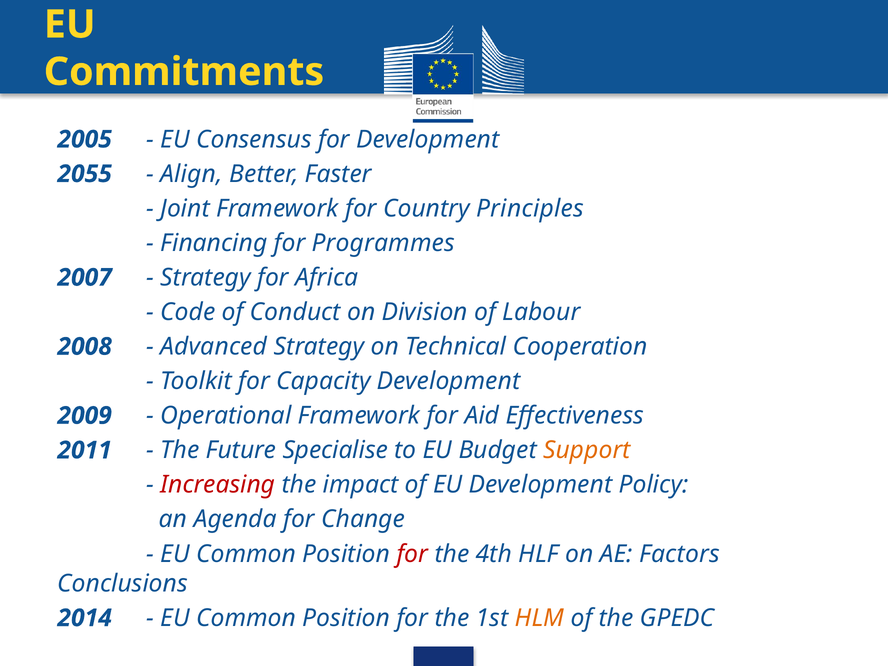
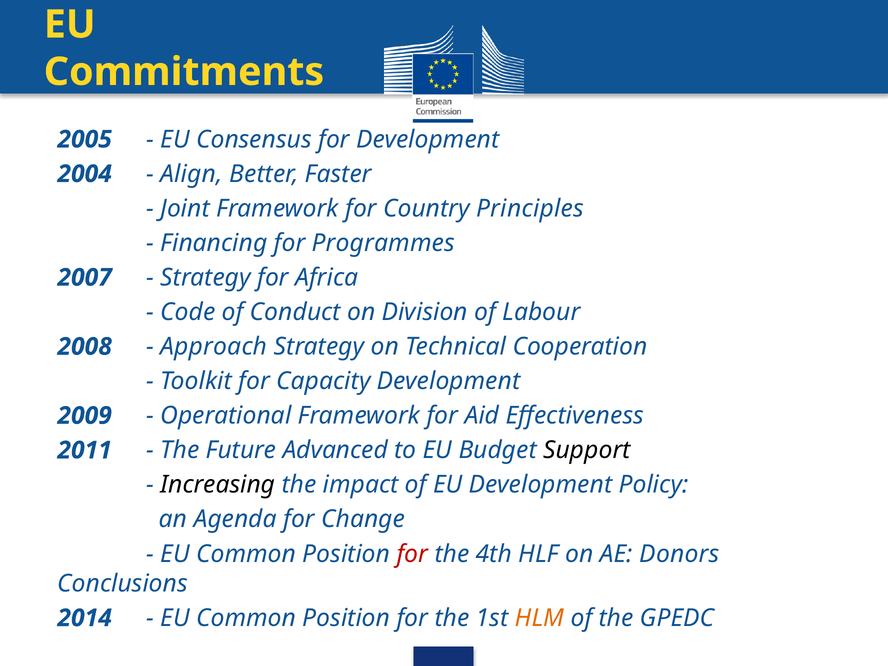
2055: 2055 -> 2004
Advanced: Advanced -> Approach
Specialise: Specialise -> Advanced
Support colour: orange -> black
Increasing colour: red -> black
Factors: Factors -> Donors
